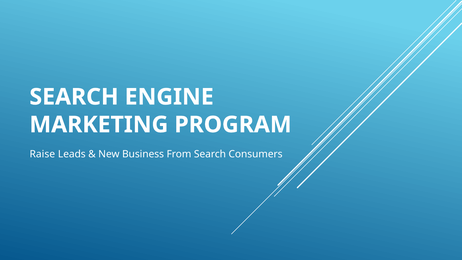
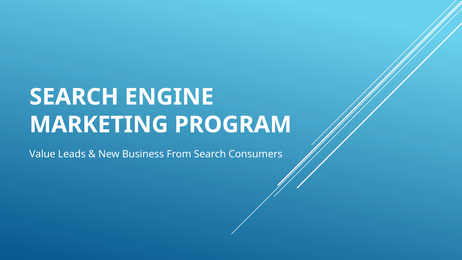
Raise: Raise -> Value
